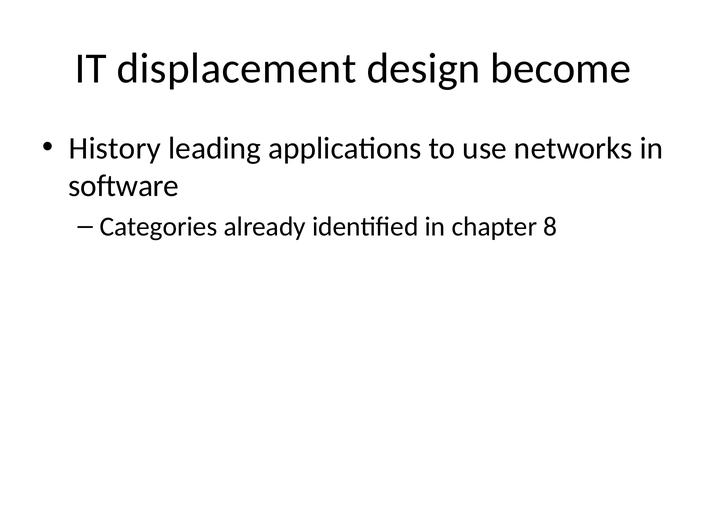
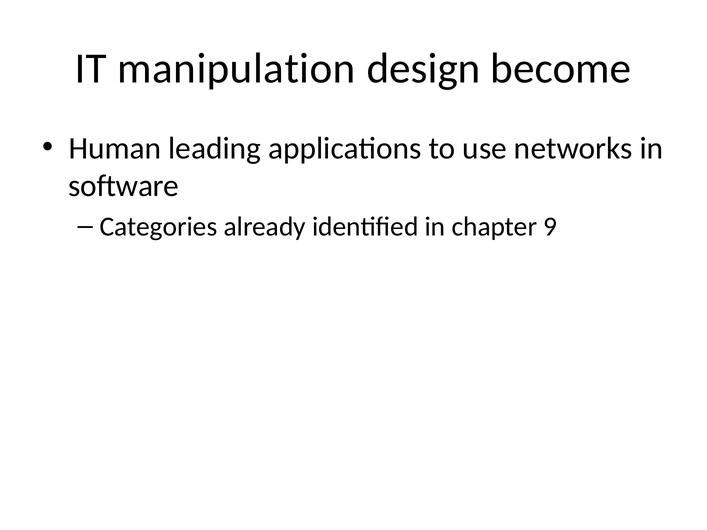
displacement: displacement -> manipulation
History: History -> Human
8: 8 -> 9
